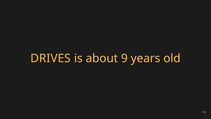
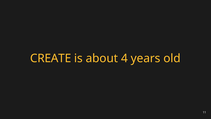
DRIVES: DRIVES -> CREATE
9: 9 -> 4
